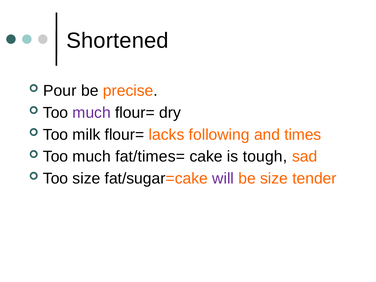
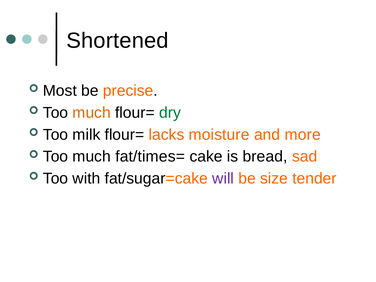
Pour: Pour -> Most
much at (92, 113) colour: purple -> orange
dry colour: black -> green
following: following -> moisture
times: times -> more
tough: tough -> bread
Too size: size -> with
